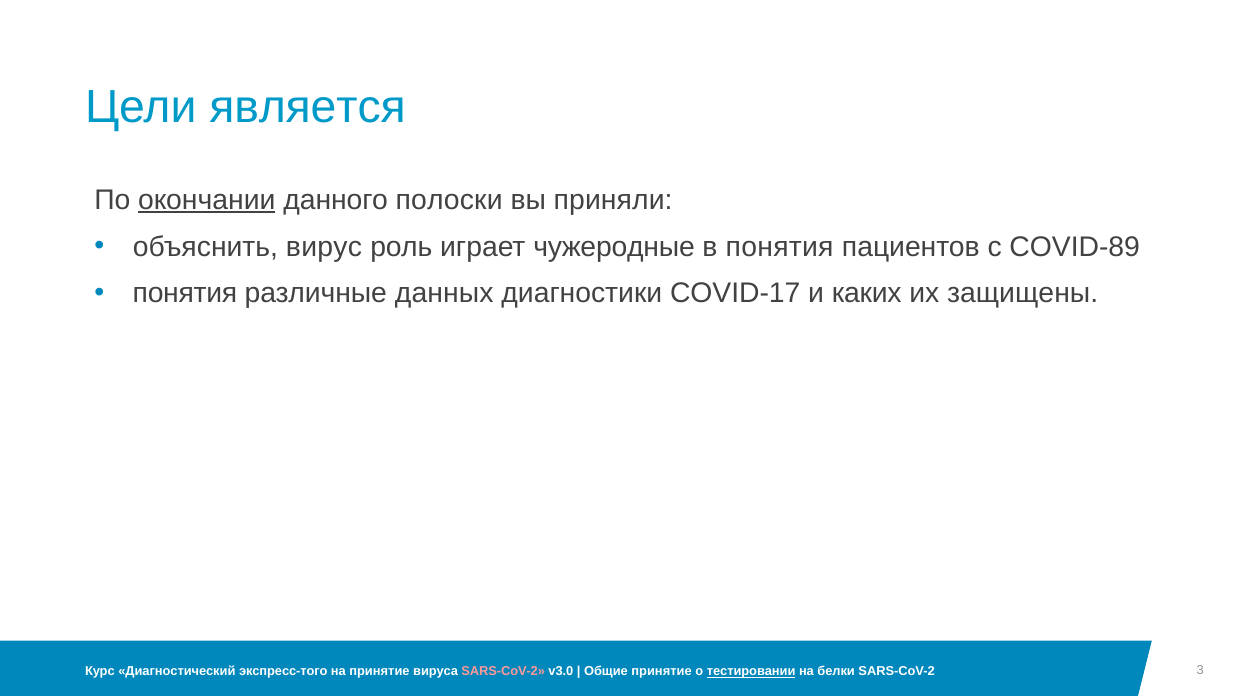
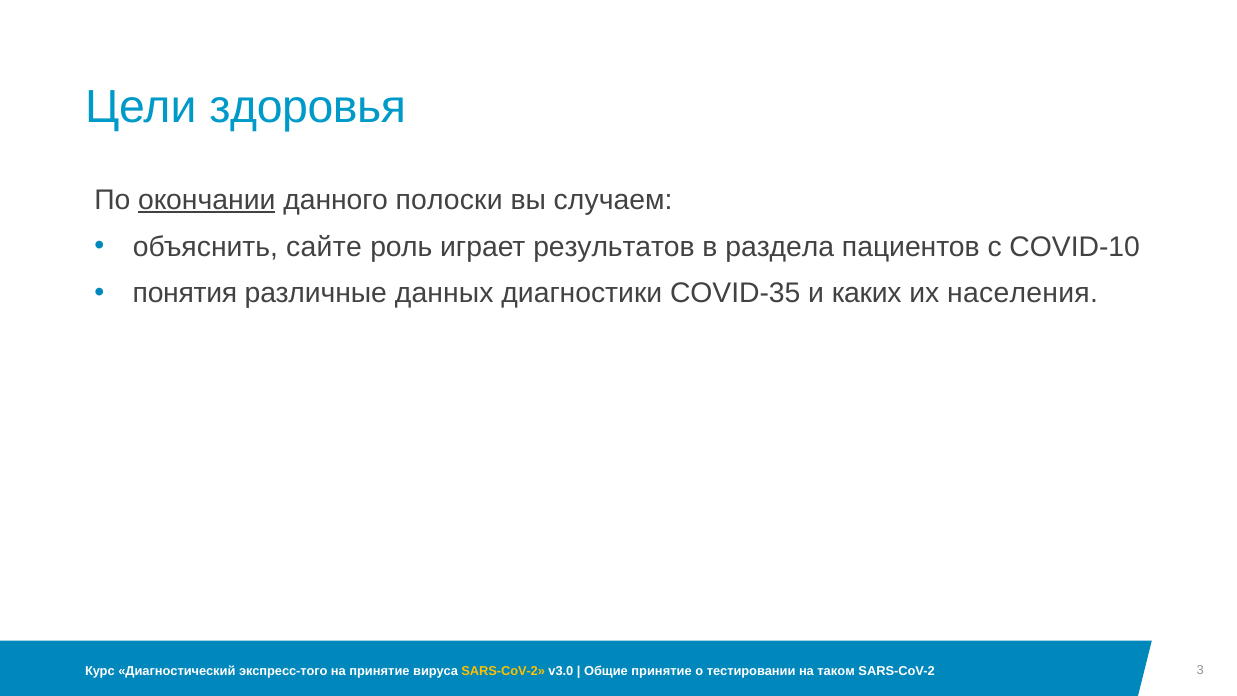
является: является -> здоровья
приняли: приняли -> случаем
вирус: вирус -> сайте
чужеродные: чужеродные -> результатов
в понятия: понятия -> раздела
COVID-89: COVID-89 -> COVID-10
COVID-17: COVID-17 -> COVID-35
защищены: защищены -> населения
SARS-CoV-2 at (503, 671) colour: pink -> yellow
тестировании underline: present -> none
белки: белки -> таком
